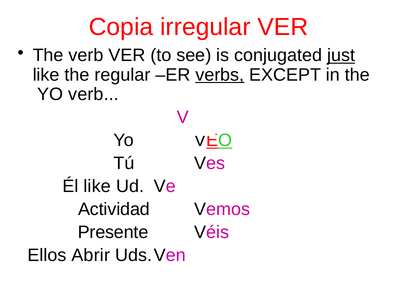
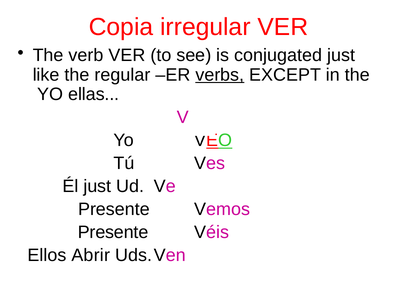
just at (341, 55) underline: present -> none
YO verb: verb -> ellas
Él like: like -> just
Actividad at (114, 209): Actividad -> Presente
